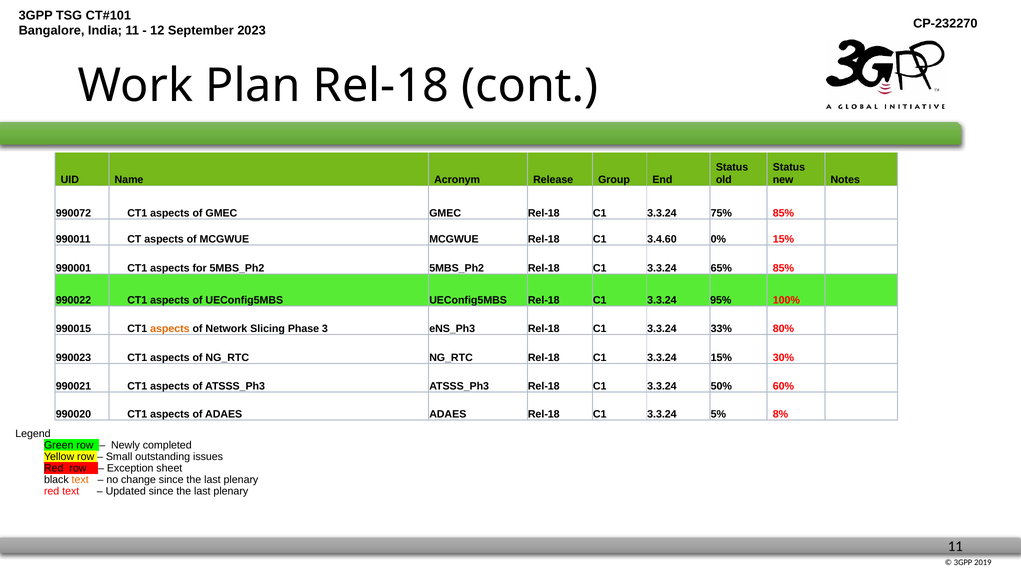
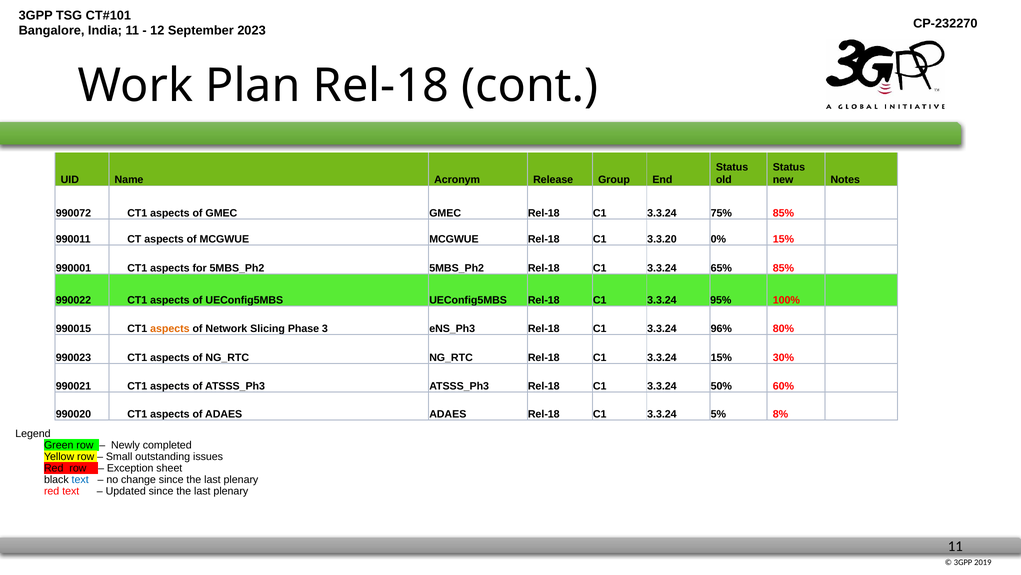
3.4.60: 3.4.60 -> 3.3.20
33%: 33% -> 96%
text at (80, 479) colour: orange -> blue
